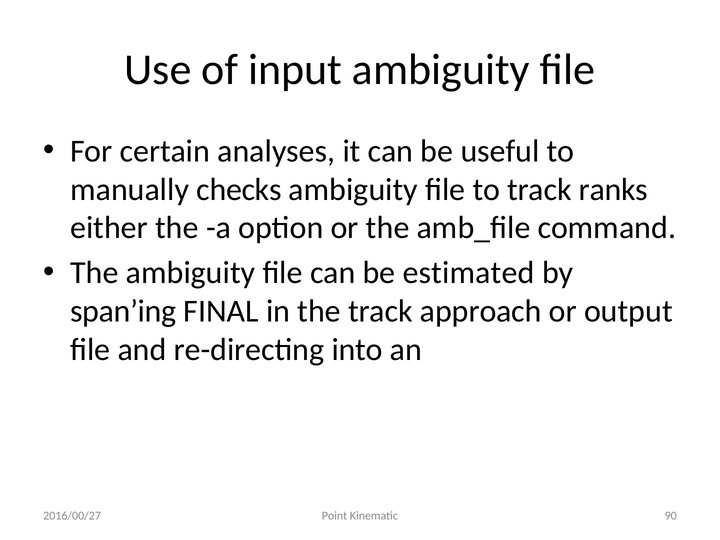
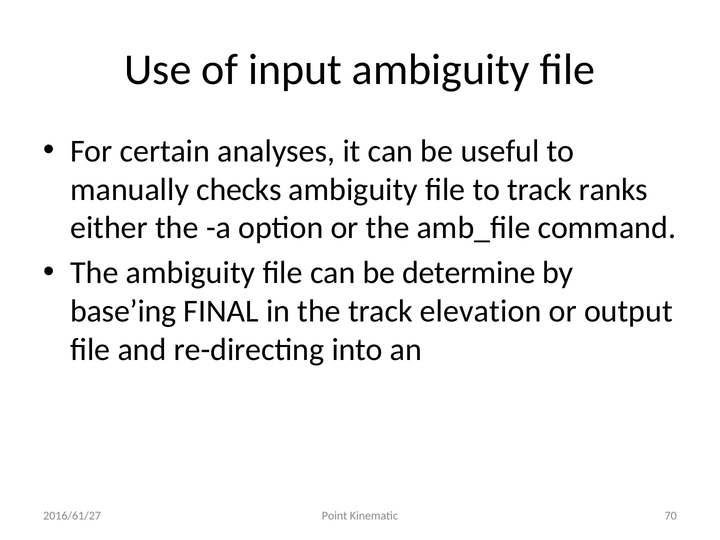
estimated: estimated -> determine
span’ing: span’ing -> base’ing
approach: approach -> elevation
90: 90 -> 70
2016/00/27: 2016/00/27 -> 2016/61/27
